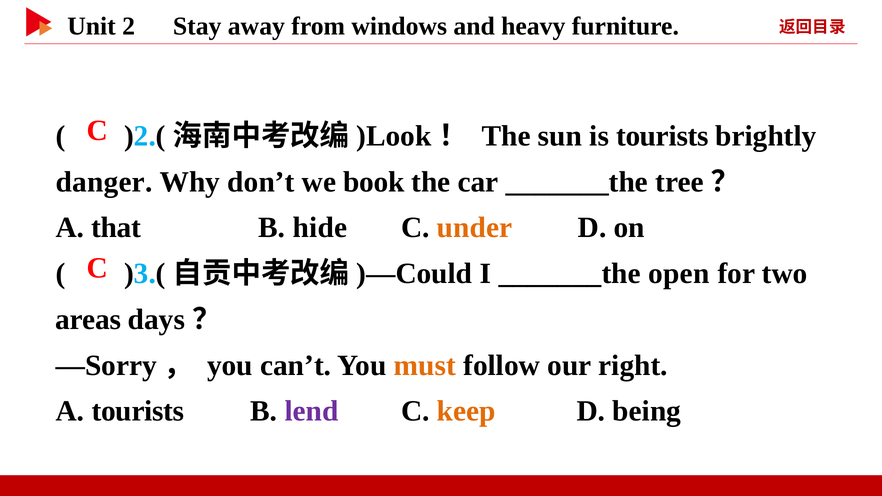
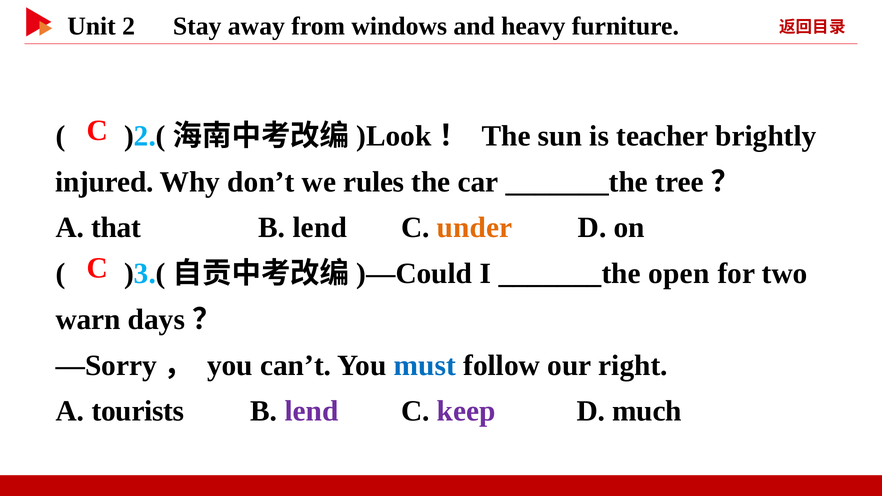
is tourists: tourists -> teacher
danger: danger -> injured
book: book -> rules
hide at (320, 228): hide -> lend
areas: areas -> warn
must colour: orange -> blue
keep colour: orange -> purple
being: being -> much
